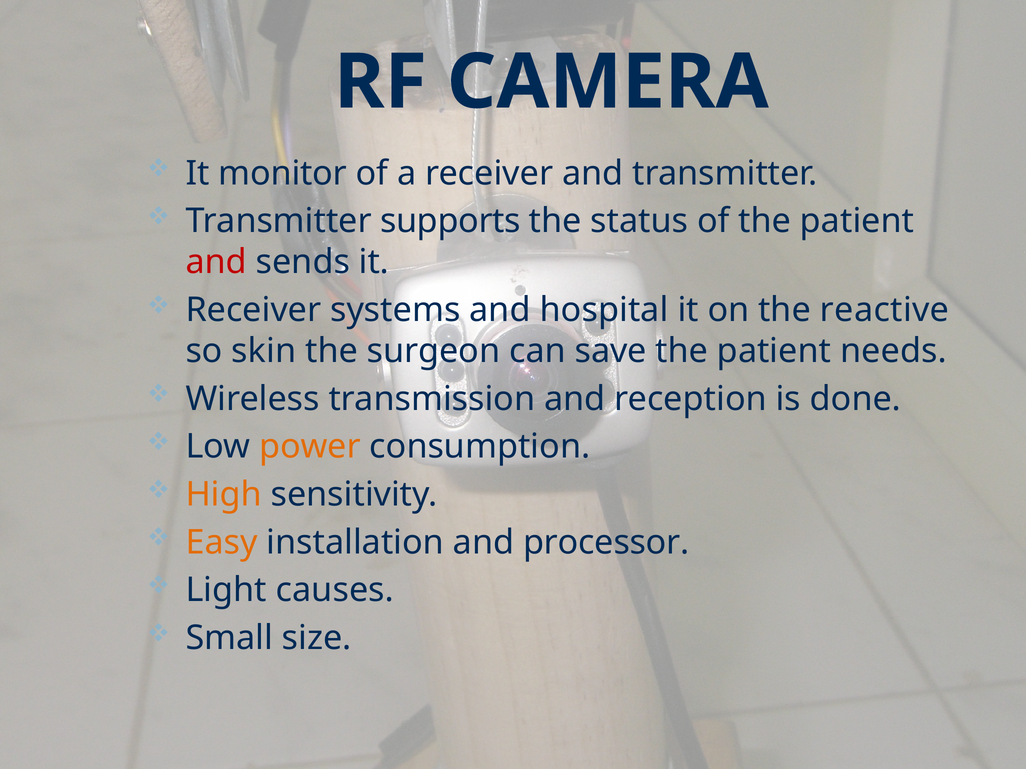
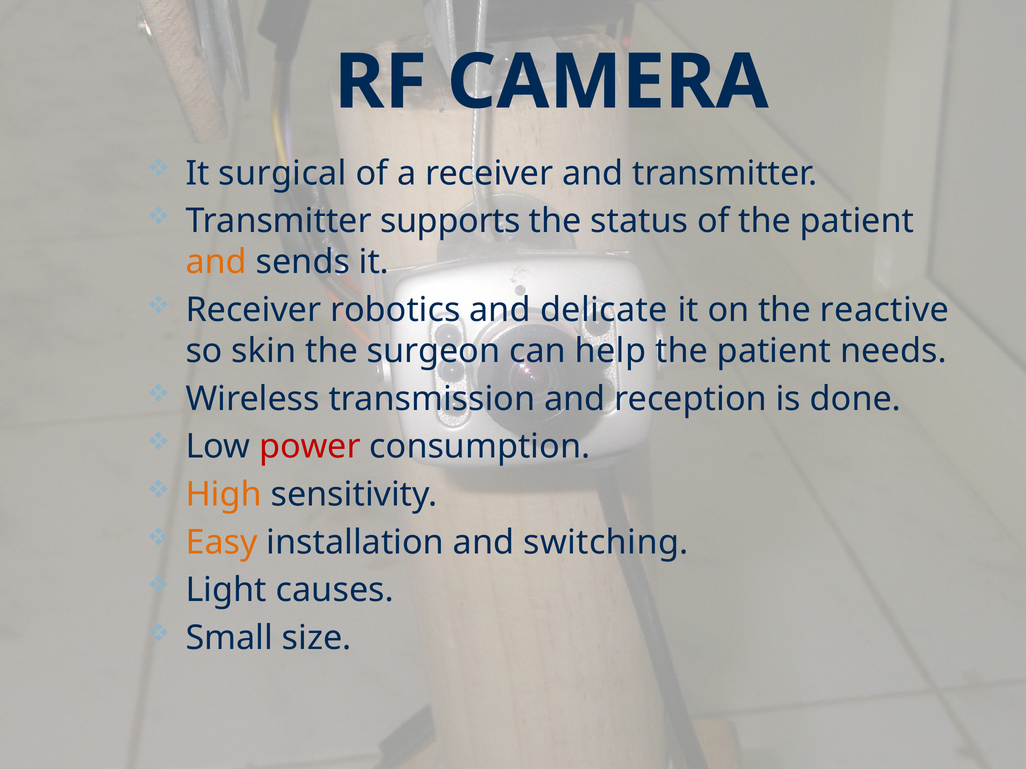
monitor: monitor -> surgical
and at (216, 262) colour: red -> orange
systems: systems -> robotics
hospital: hospital -> delicate
save: save -> help
power colour: orange -> red
processor: processor -> switching
